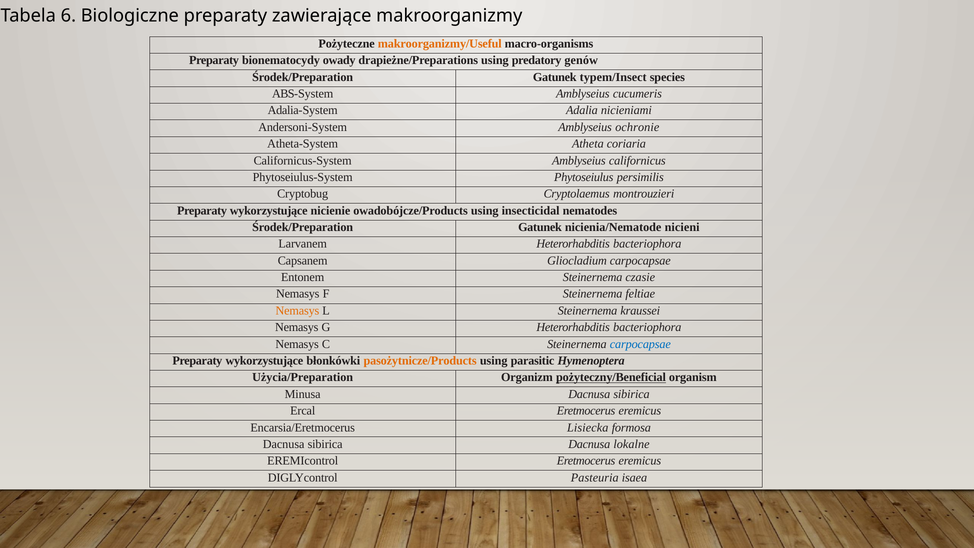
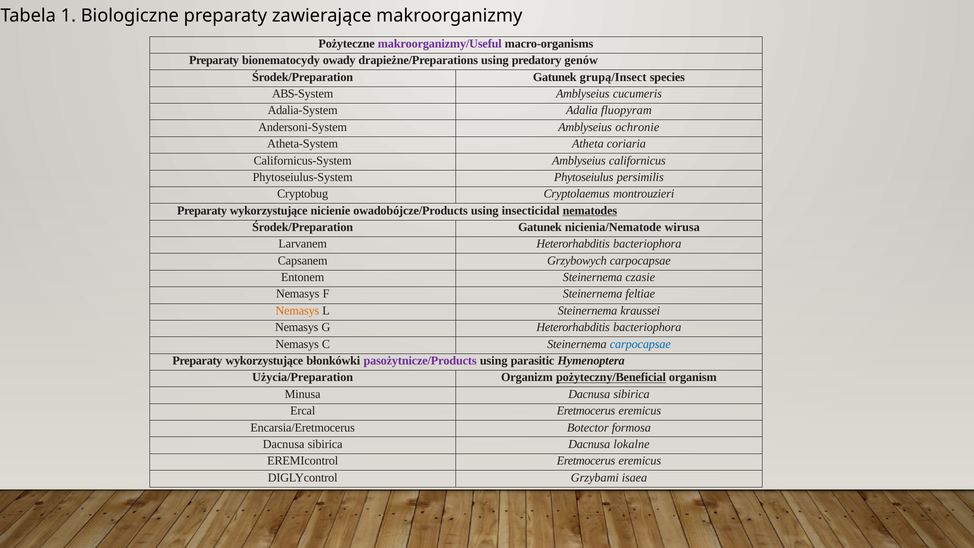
6: 6 -> 1
makroorganizmy/Useful colour: orange -> purple
typem/Insect: typem/Insect -> grupą/Insect
nicieniami: nicieniami -> fluopyram
nematodes underline: none -> present
nicieni: nicieni -> wirusa
Gliocladium: Gliocladium -> Grzybowych
pasożytnicze/Products colour: orange -> purple
Lisiecka: Lisiecka -> Botector
Pasteuria: Pasteuria -> Grzybami
